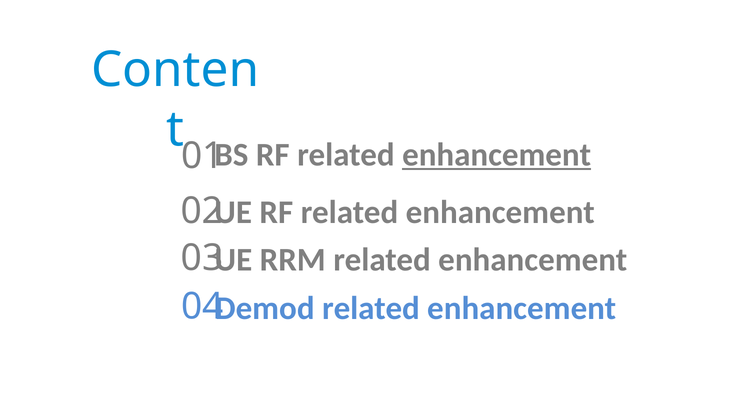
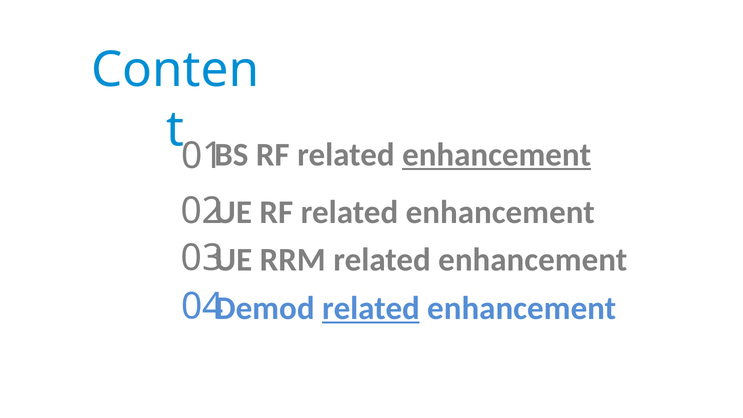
related at (371, 308) underline: none -> present
